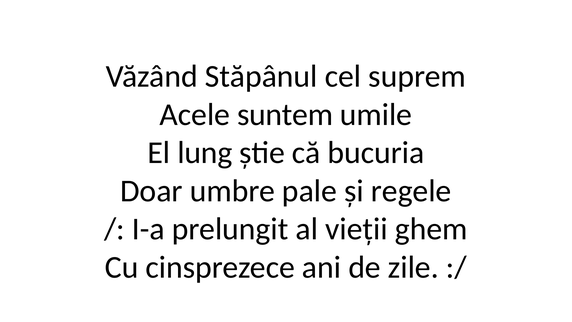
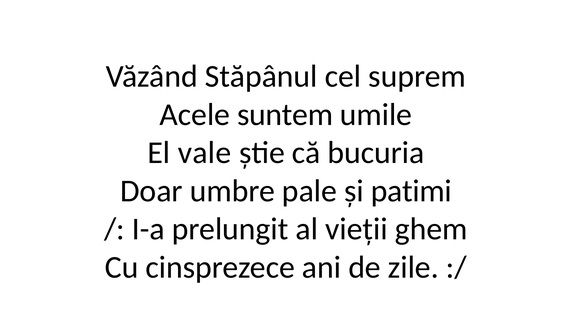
lung: lung -> vale
regele: regele -> patimi
